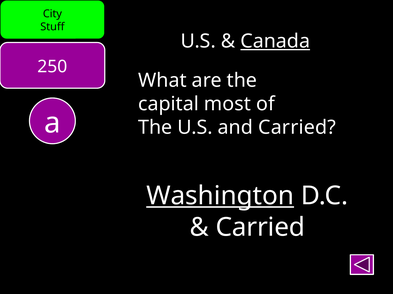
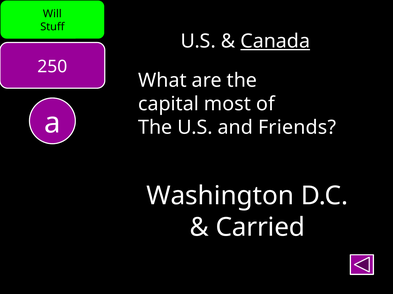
City: City -> Will
and Carried: Carried -> Friends
Washington underline: present -> none
